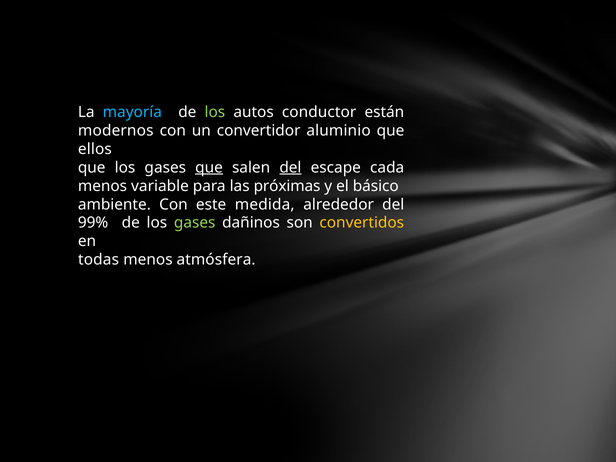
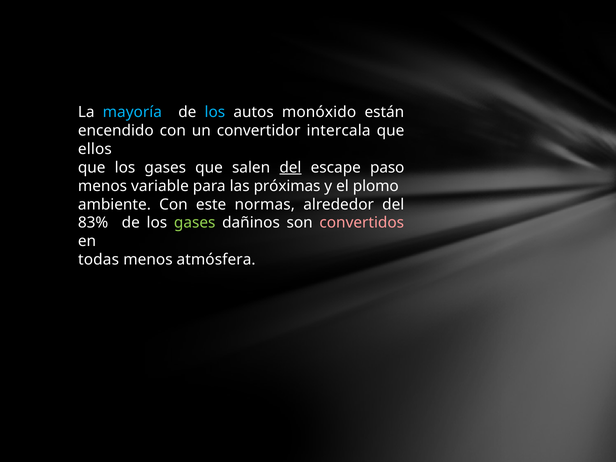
los at (215, 112) colour: light green -> light blue
conductor: conductor -> monóxido
modernos: modernos -> encendido
aluminio: aluminio -> intercala
que at (209, 167) underline: present -> none
cada: cada -> paso
básico: básico -> plomo
medida: medida -> normas
99%: 99% -> 83%
convertidos colour: yellow -> pink
